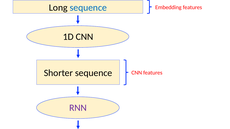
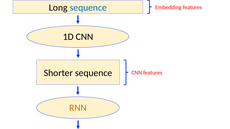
RNN colour: purple -> orange
